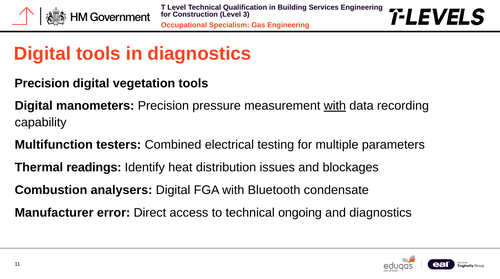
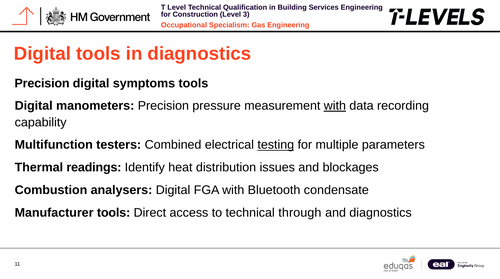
vegetation: vegetation -> symptoms
testing underline: none -> present
Manufacturer error: error -> tools
ongoing: ongoing -> through
